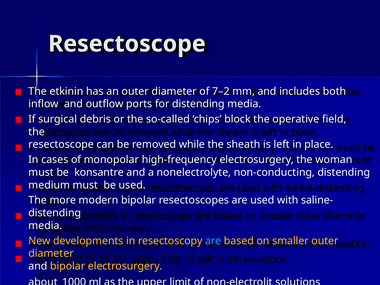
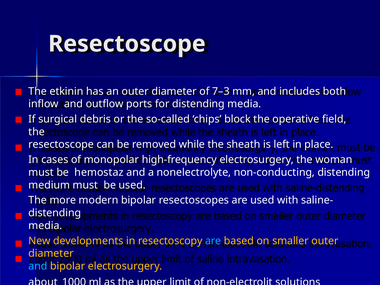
7–2: 7–2 -> 7–3
konsantre: konsantre -> hemostaz
and at (38, 266) colour: white -> light blue
